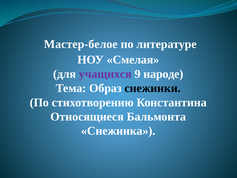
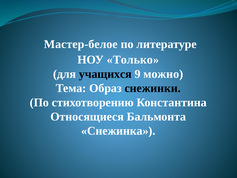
Смелая: Смелая -> Только
учащихся colour: purple -> black
народе: народе -> можно
